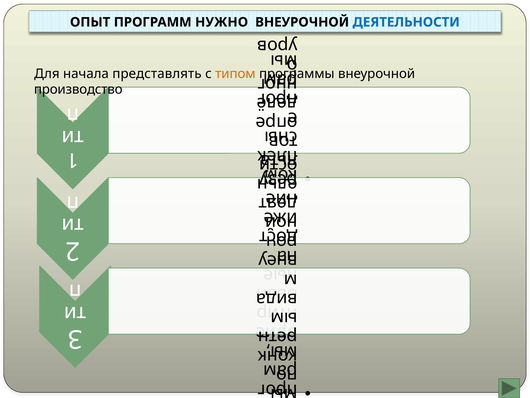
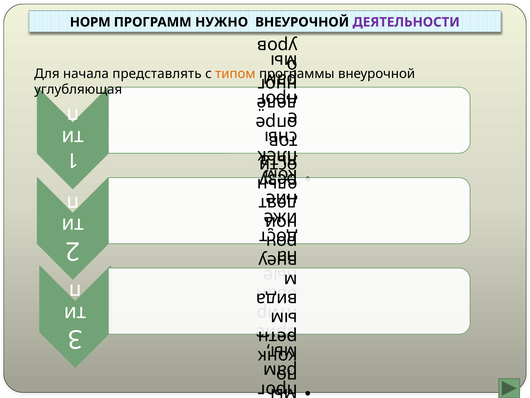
ОПЫТ: ОПЫТ -> НОРМ
ДЕЯТЕЛЬНОСТИ colour: blue -> purple
производство: производство -> углубляющая
